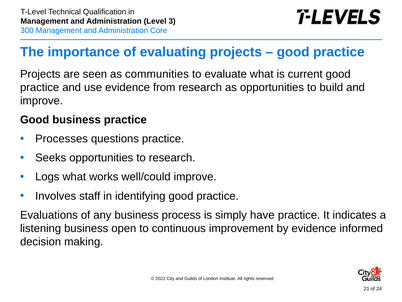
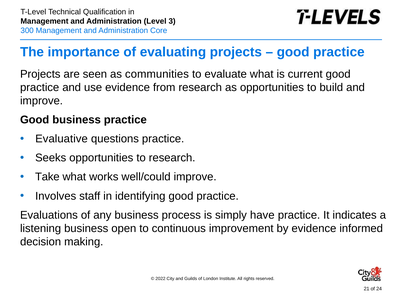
Processes: Processes -> Evaluative
Logs: Logs -> Take
